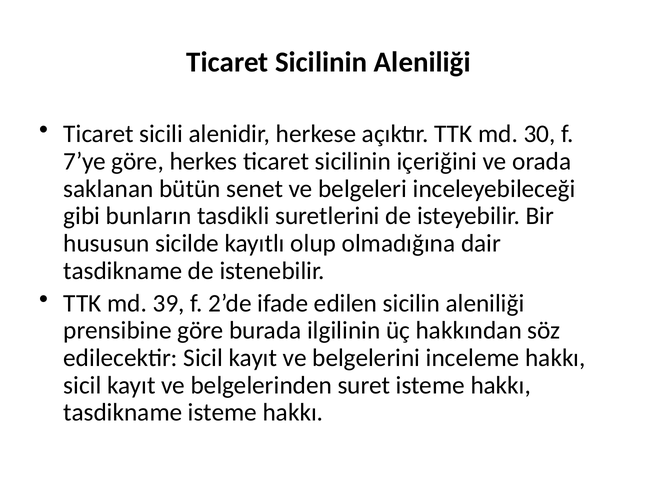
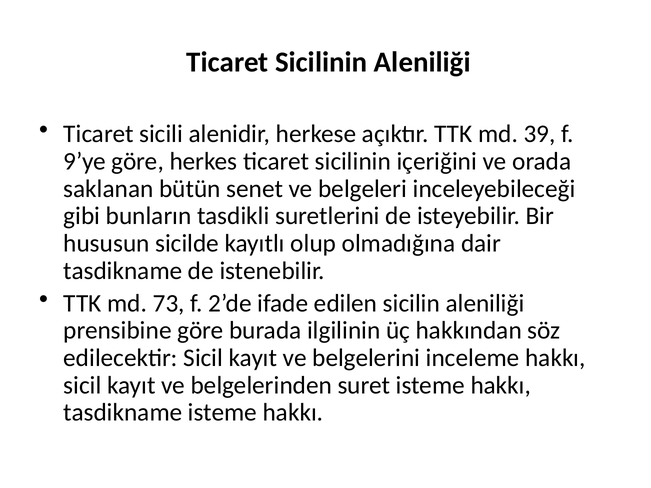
30: 30 -> 39
7’ye: 7’ye -> 9’ye
39: 39 -> 73
